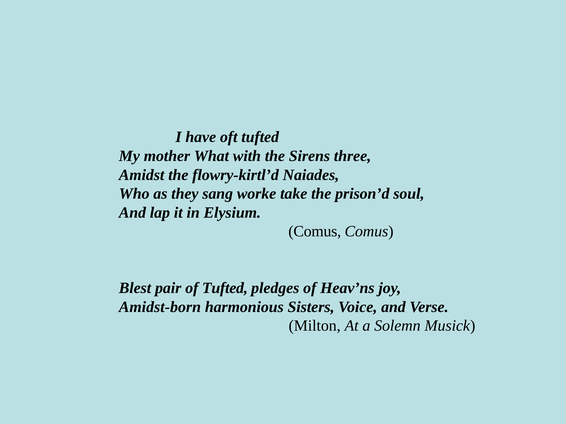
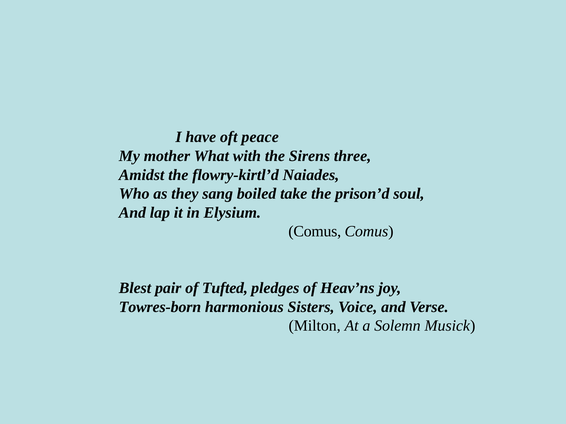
oft tufted: tufted -> peace
worke: worke -> boiled
Amidst-born: Amidst-born -> Towres-born
